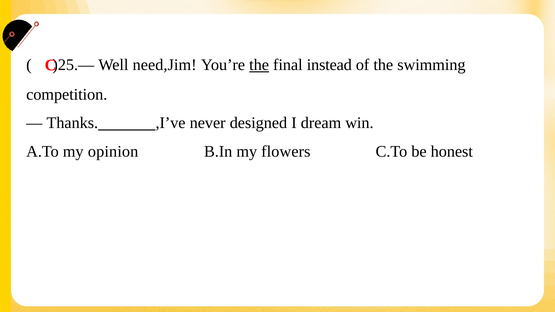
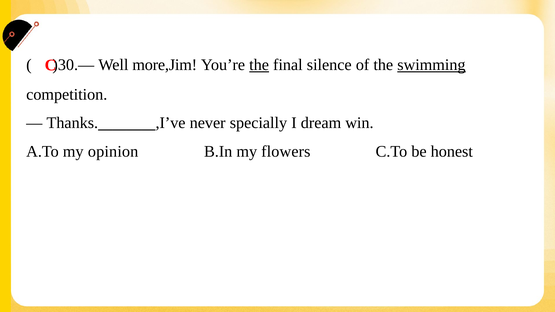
)25.—: )25.— -> )30.—
need,Jim: need,Jim -> more,Jim
instead: instead -> silence
swimming underline: none -> present
designed: designed -> specially
